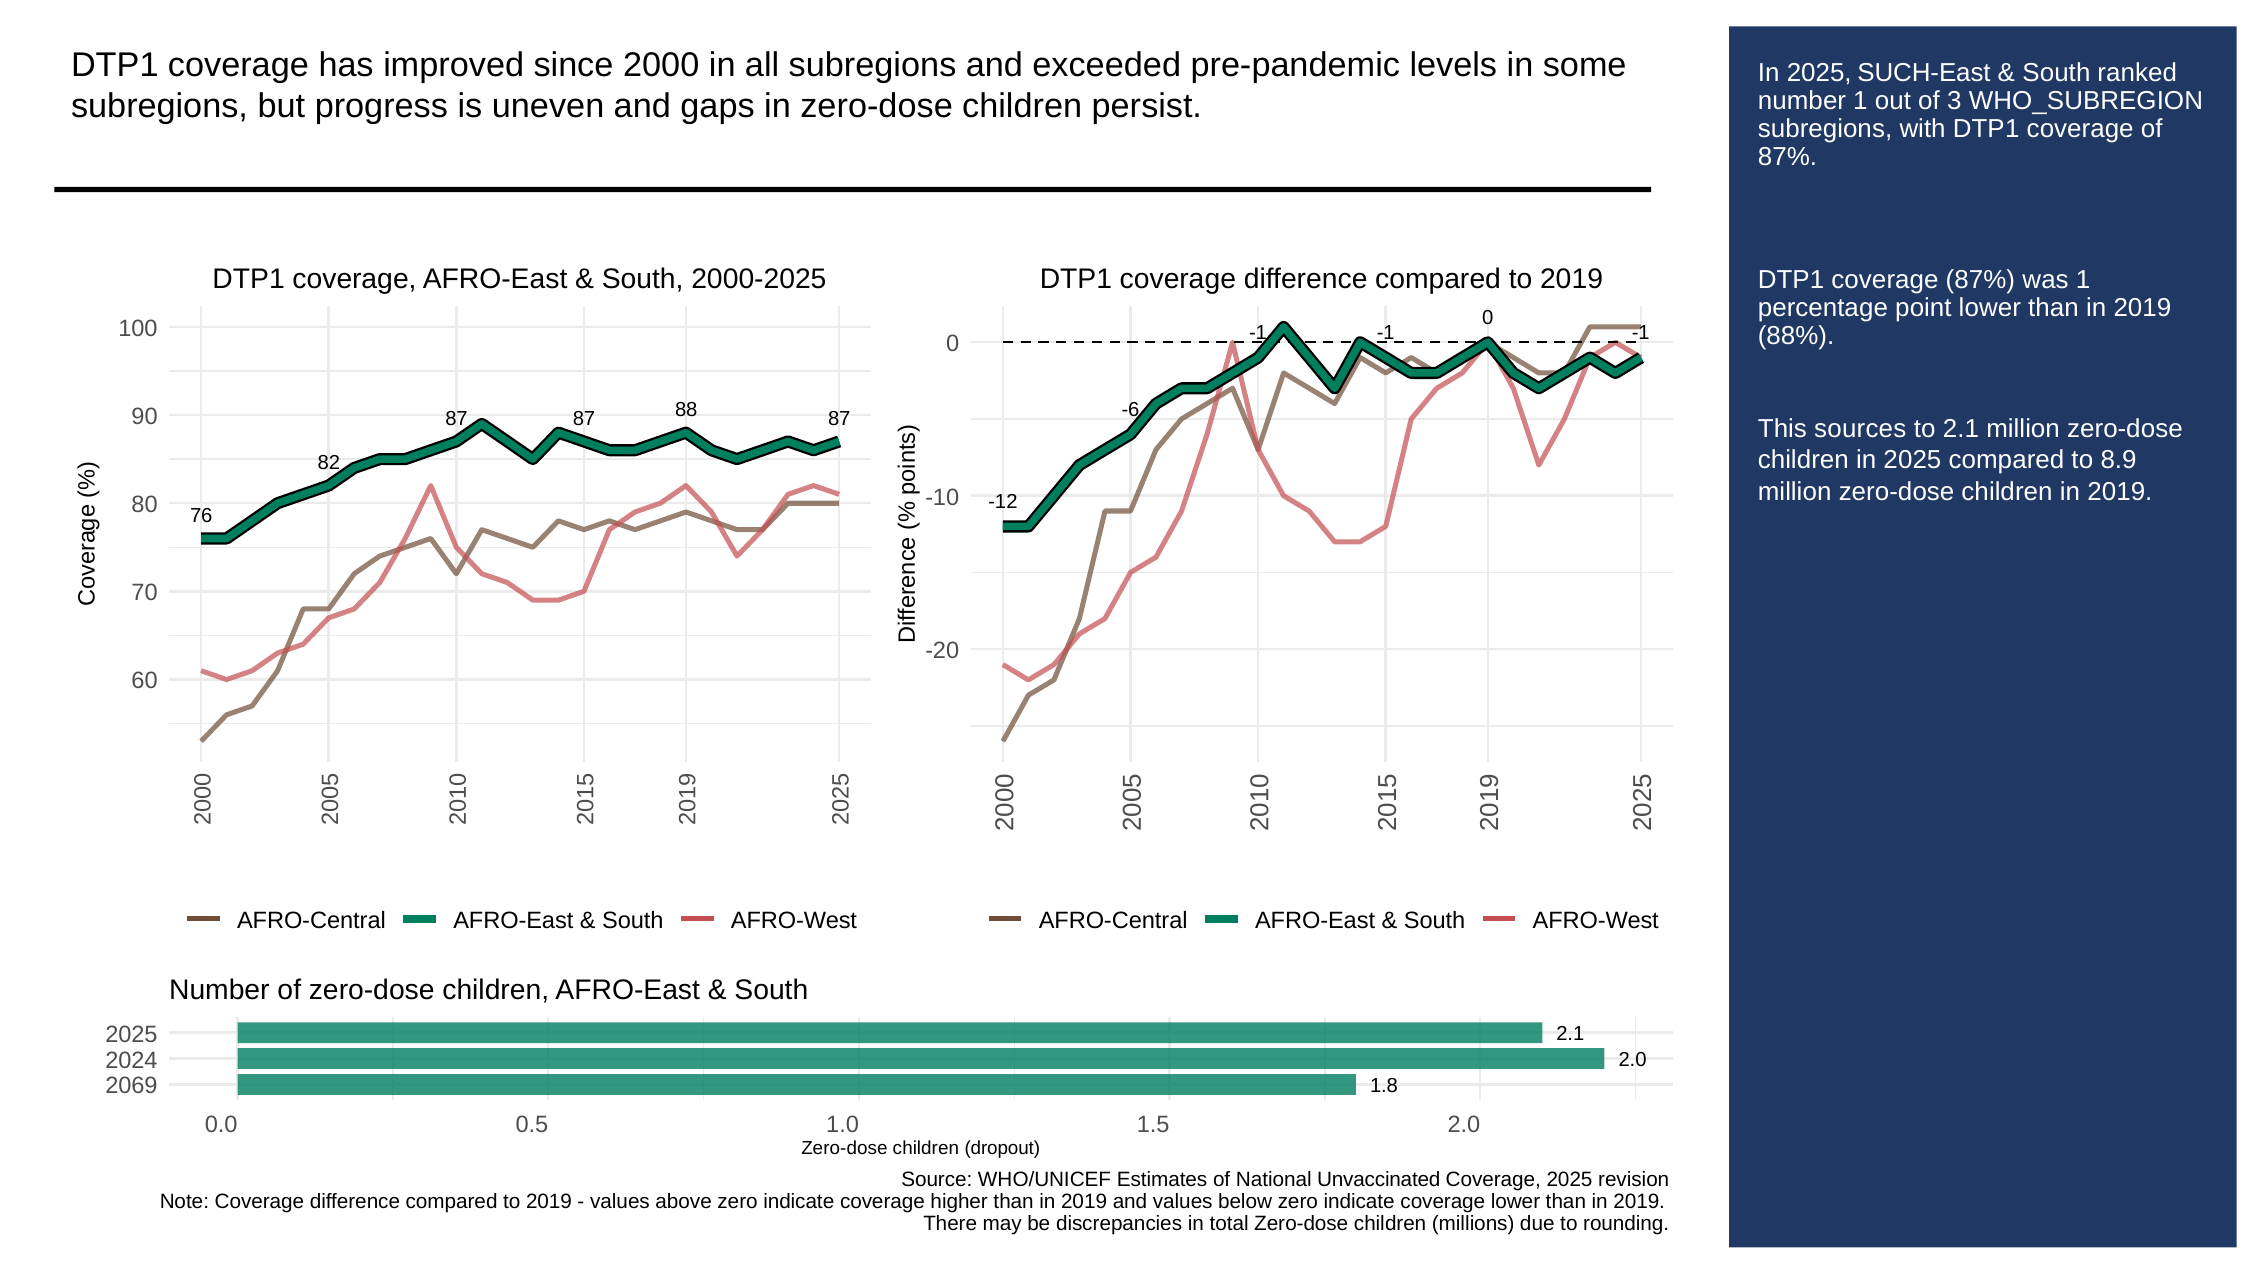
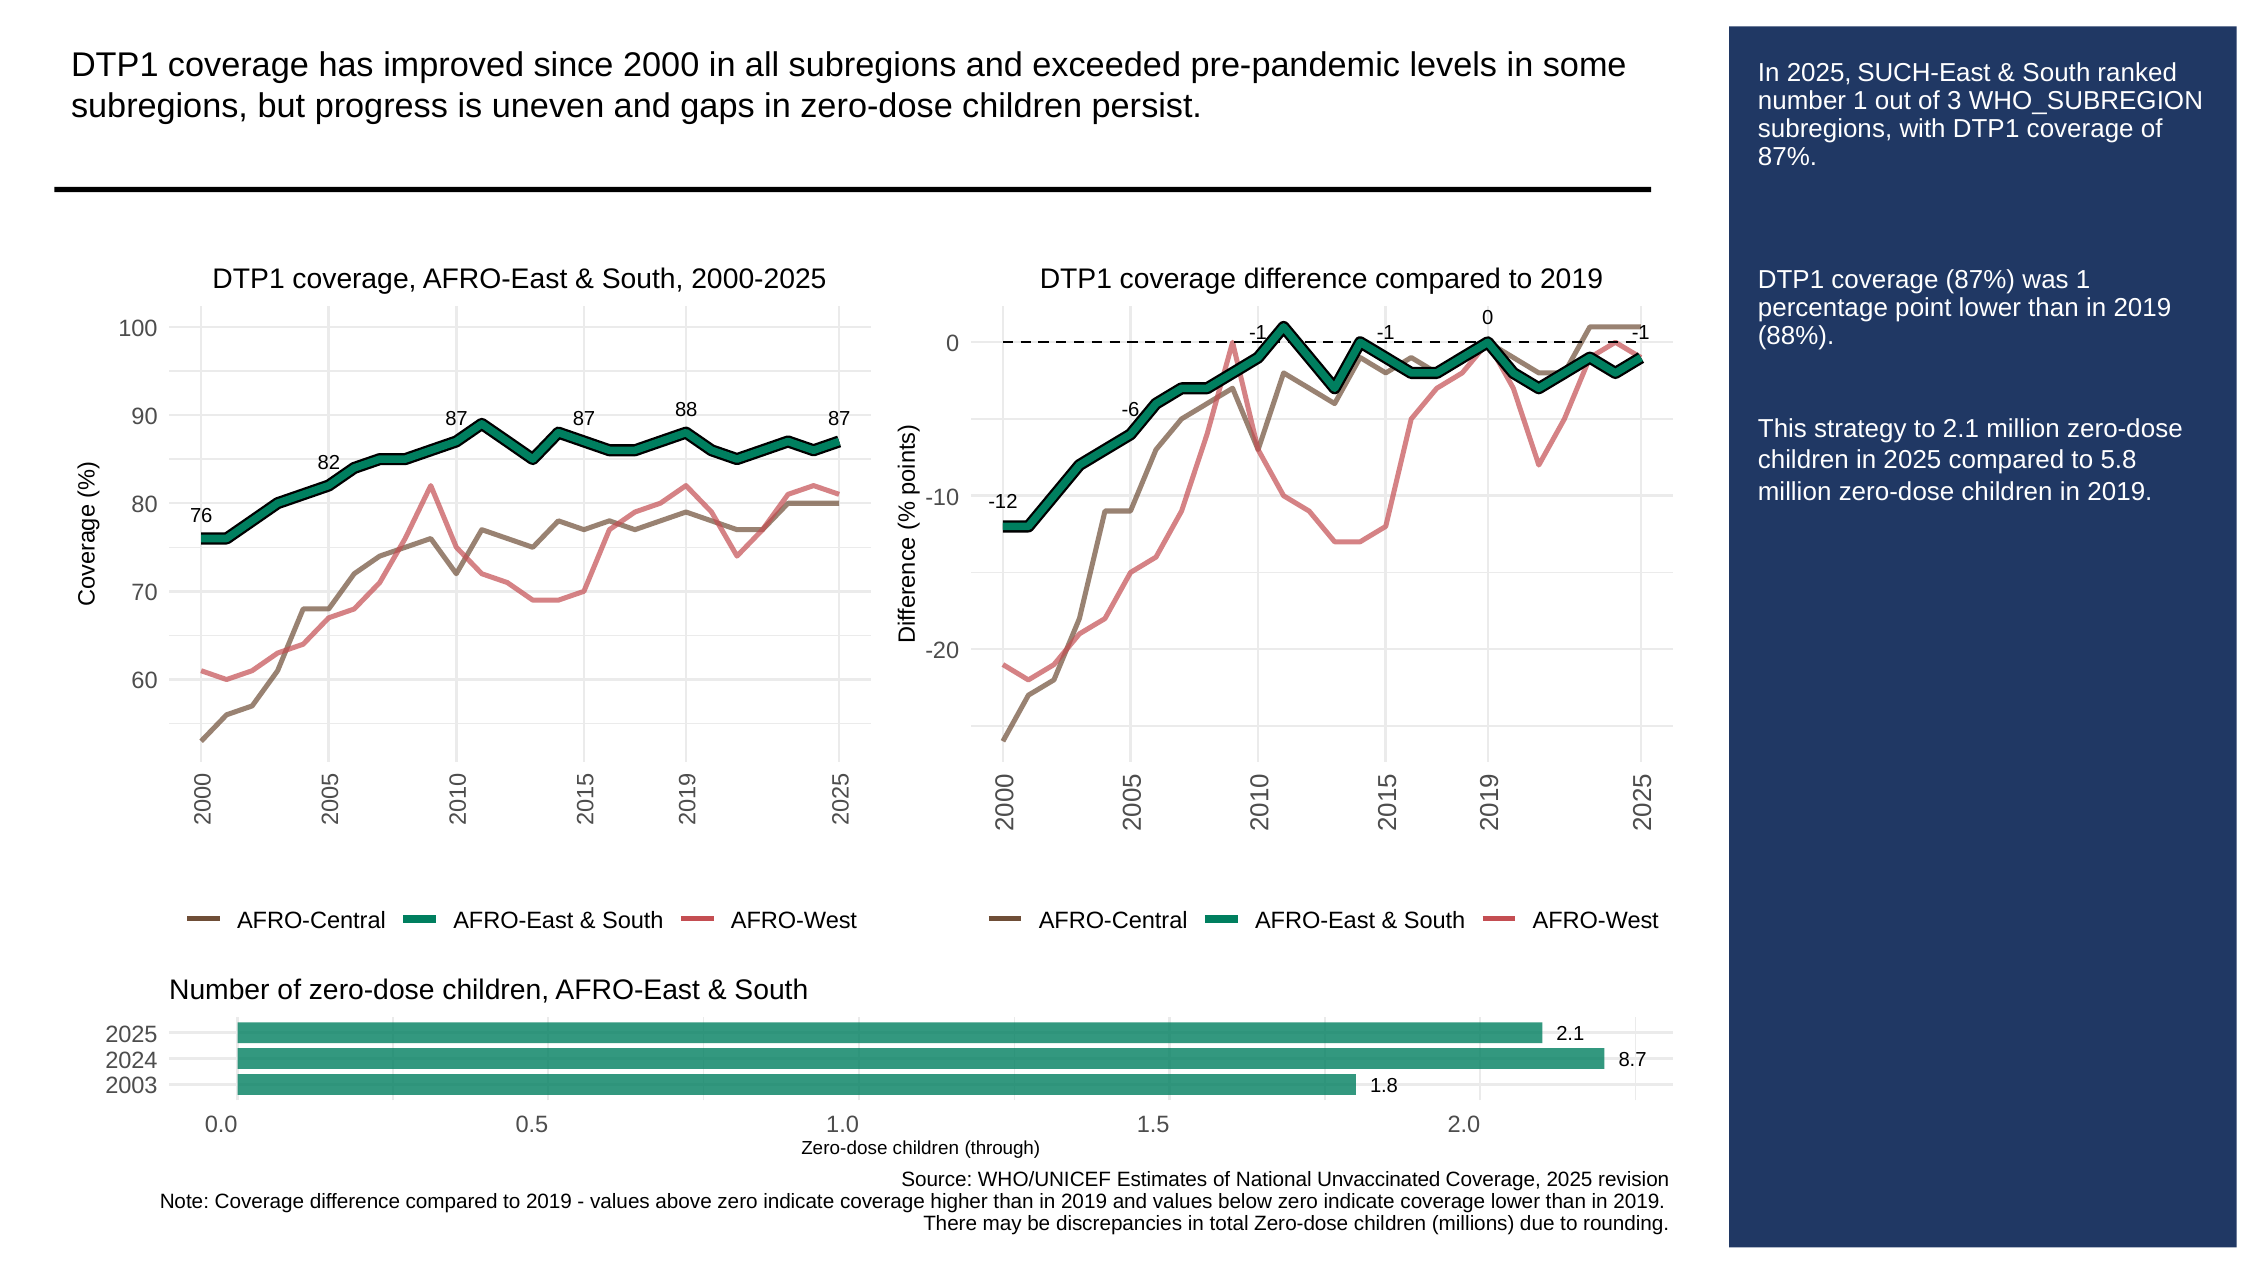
sources: sources -> strategy
8.9: 8.9 -> 5.8
2.0 at (1633, 1060): 2.0 -> 8.7
2069: 2069 -> 2003
dropout: dropout -> through
